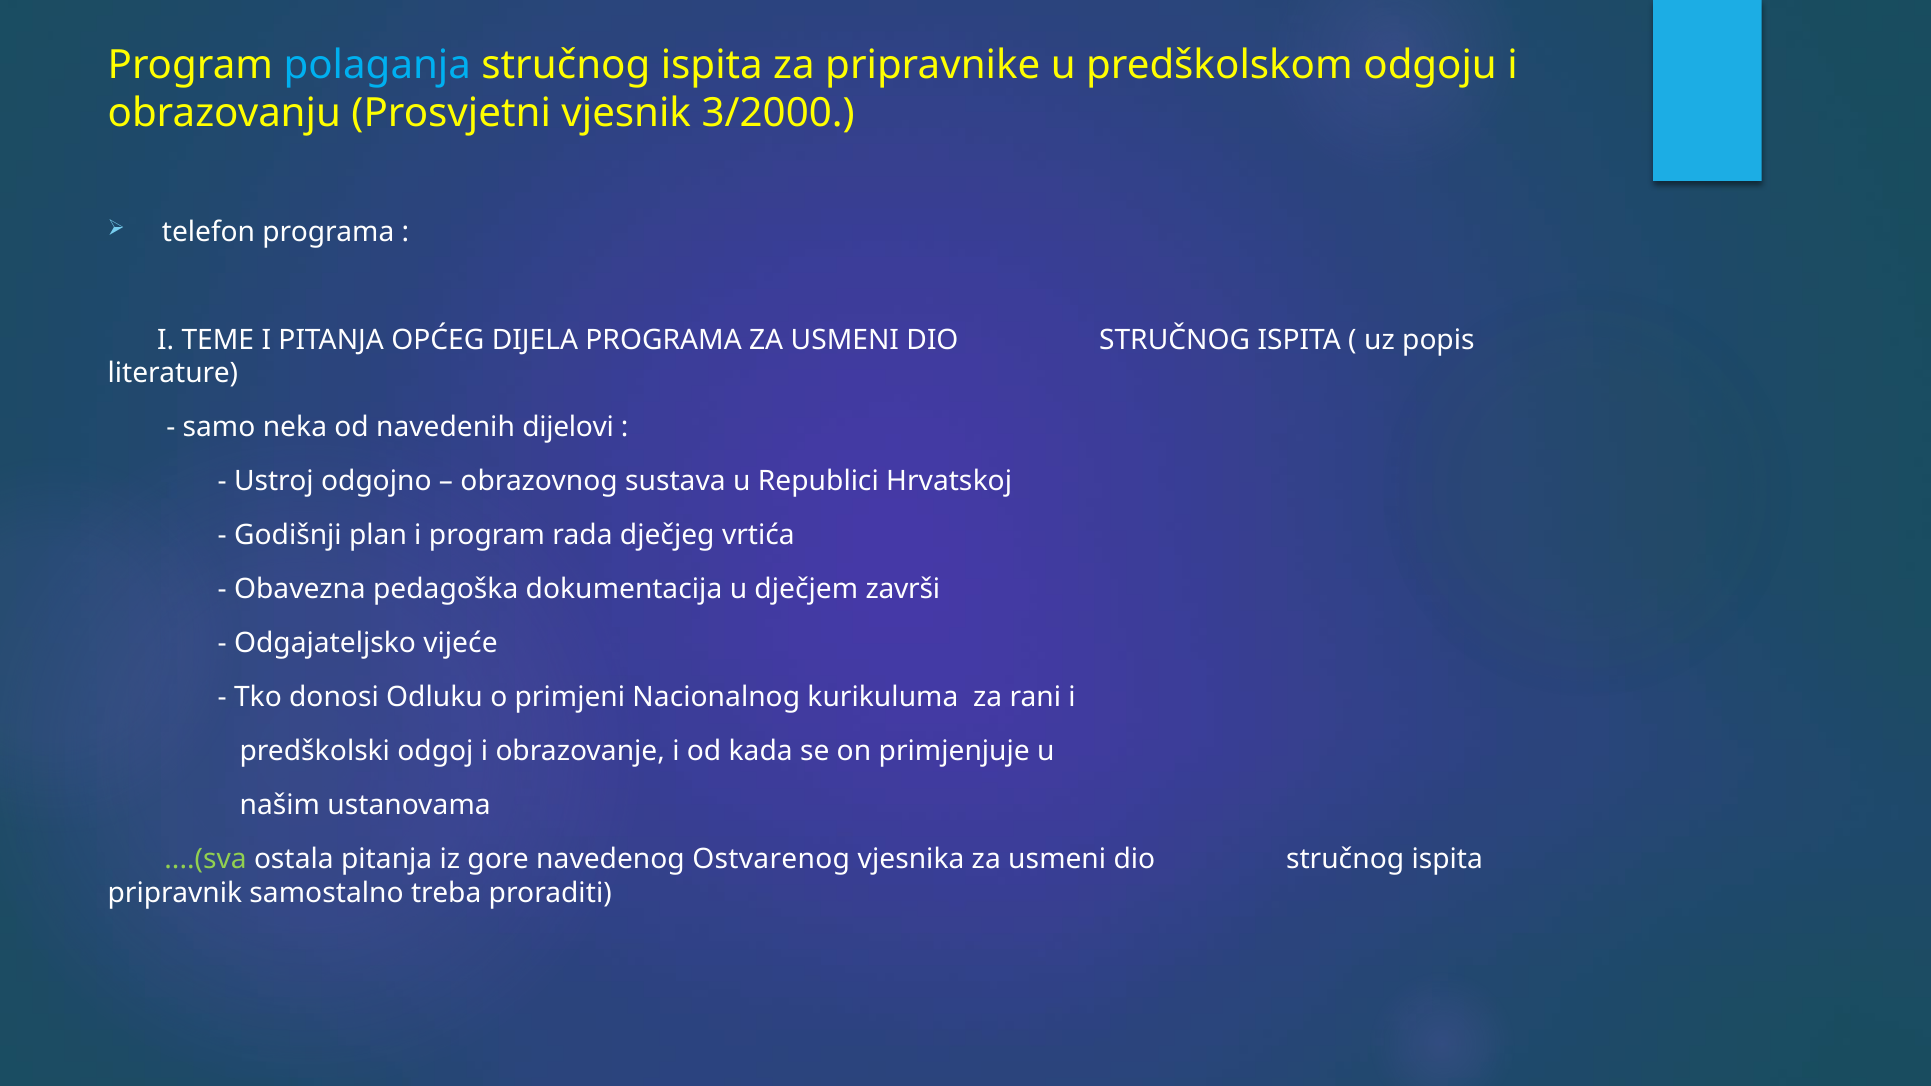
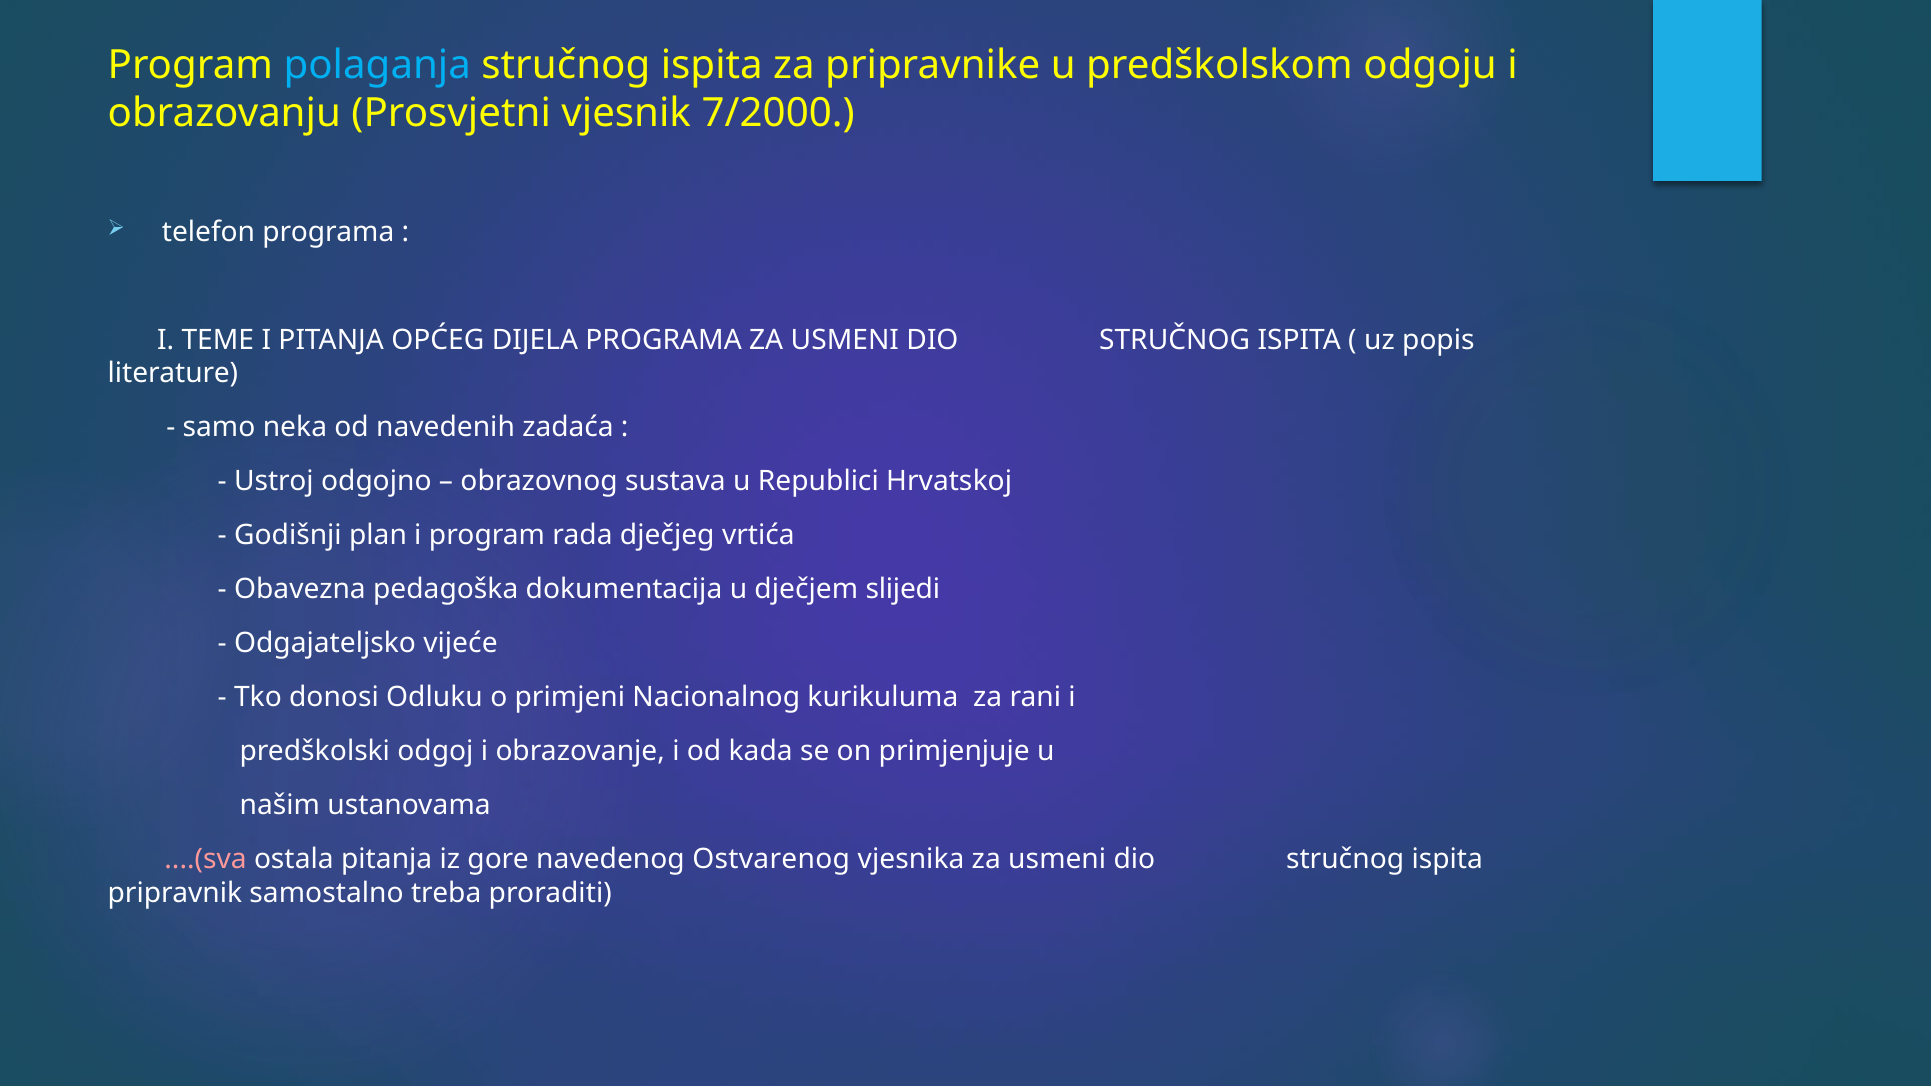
3/2000: 3/2000 -> 7/2000
dijelovi: dijelovi -> zadaća
završi: završi -> slijedi
....(sva colour: light green -> pink
